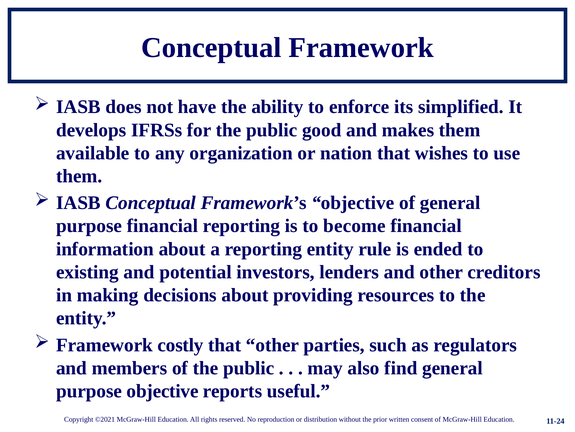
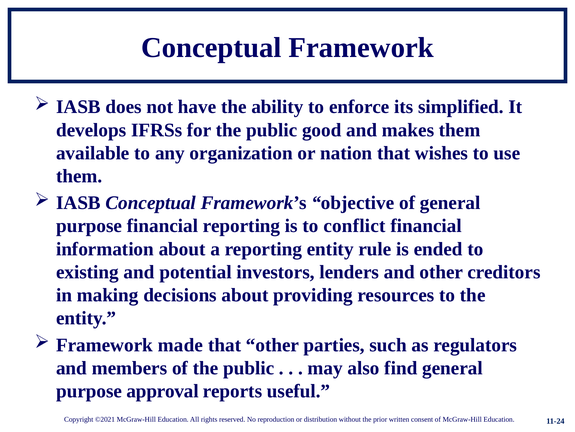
become: become -> conflict
costly: costly -> made
purpose objective: objective -> approval
